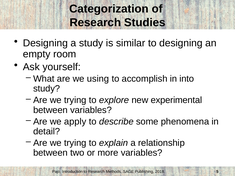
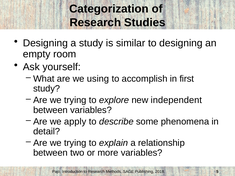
into: into -> first
experimental: experimental -> independent
